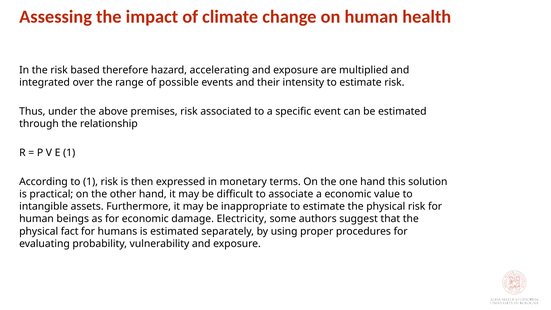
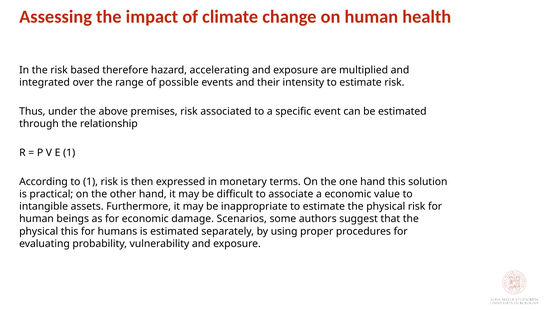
Electricity: Electricity -> Scenarios
physical fact: fact -> this
